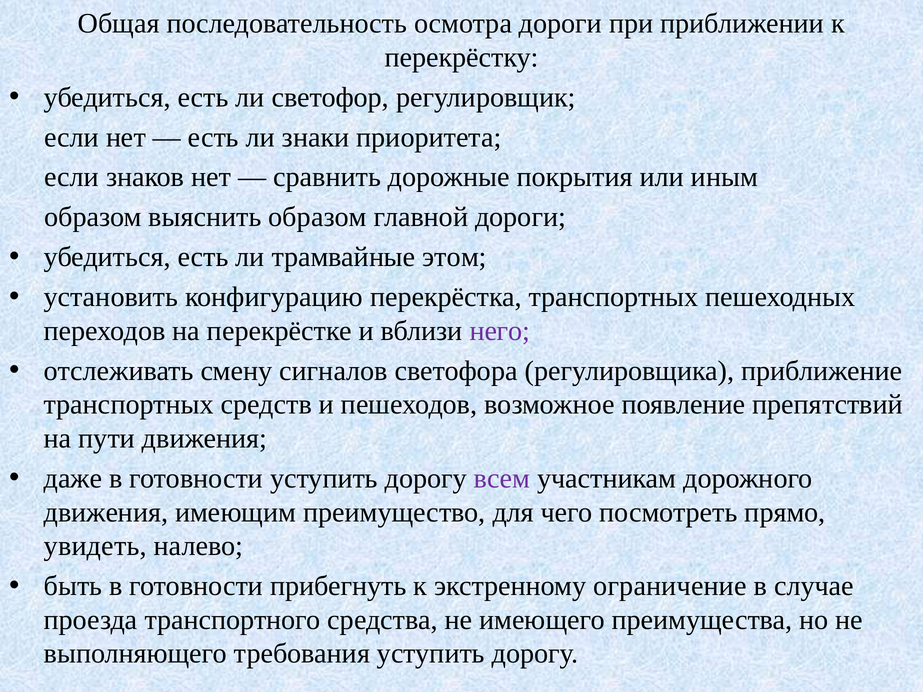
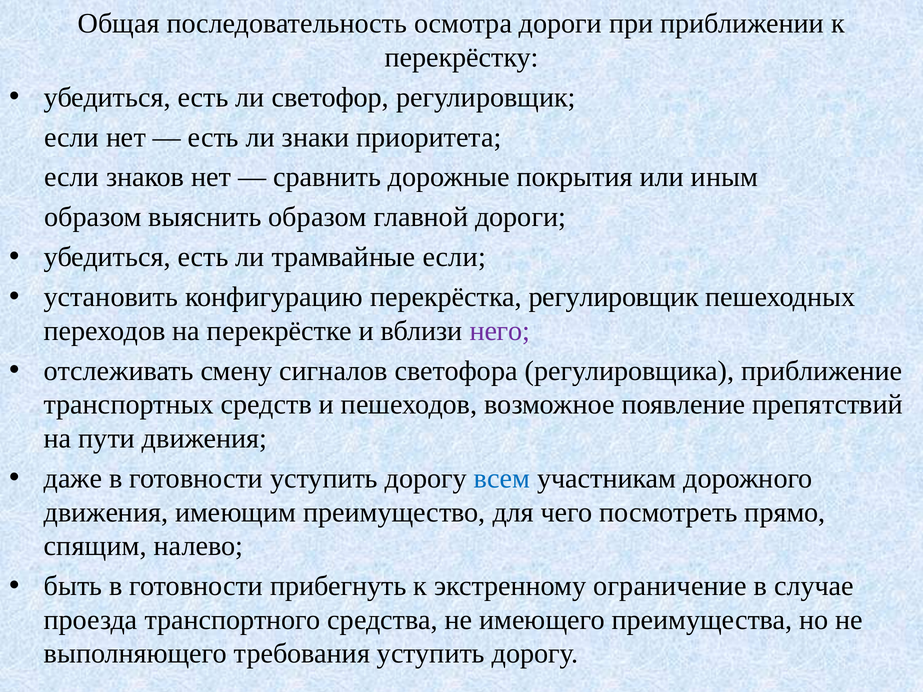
трамвайные этом: этом -> если
перекрёстка транспортных: транспортных -> регулировщик
всем colour: purple -> blue
увидеть: увидеть -> спящим
